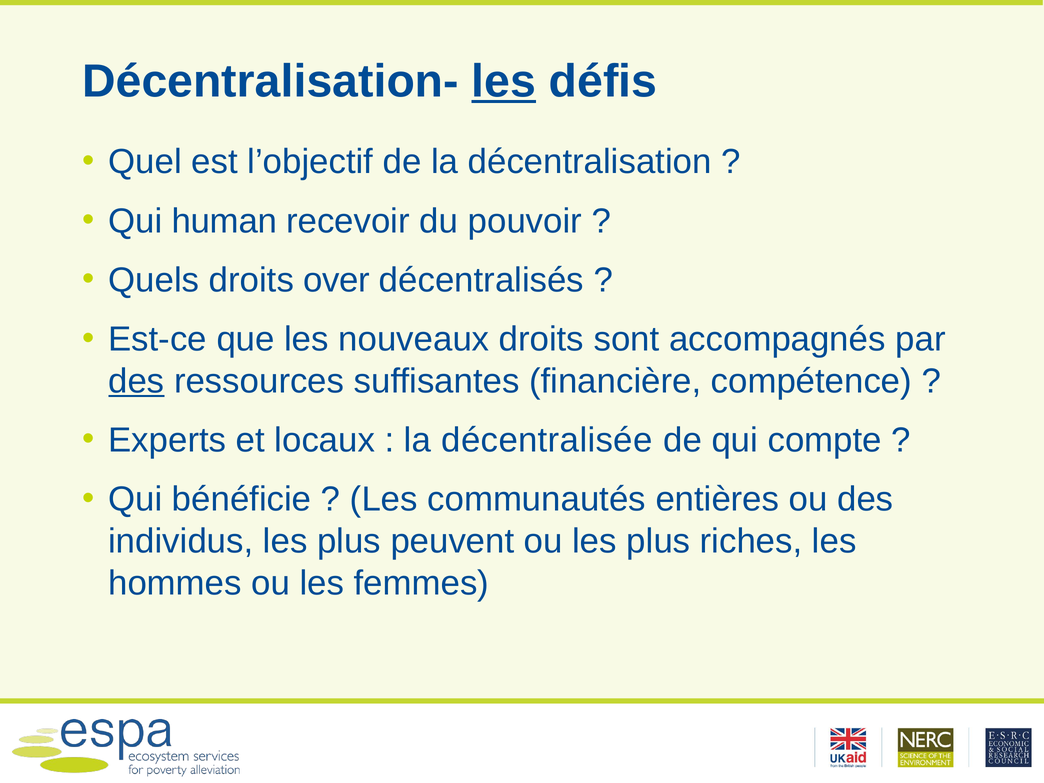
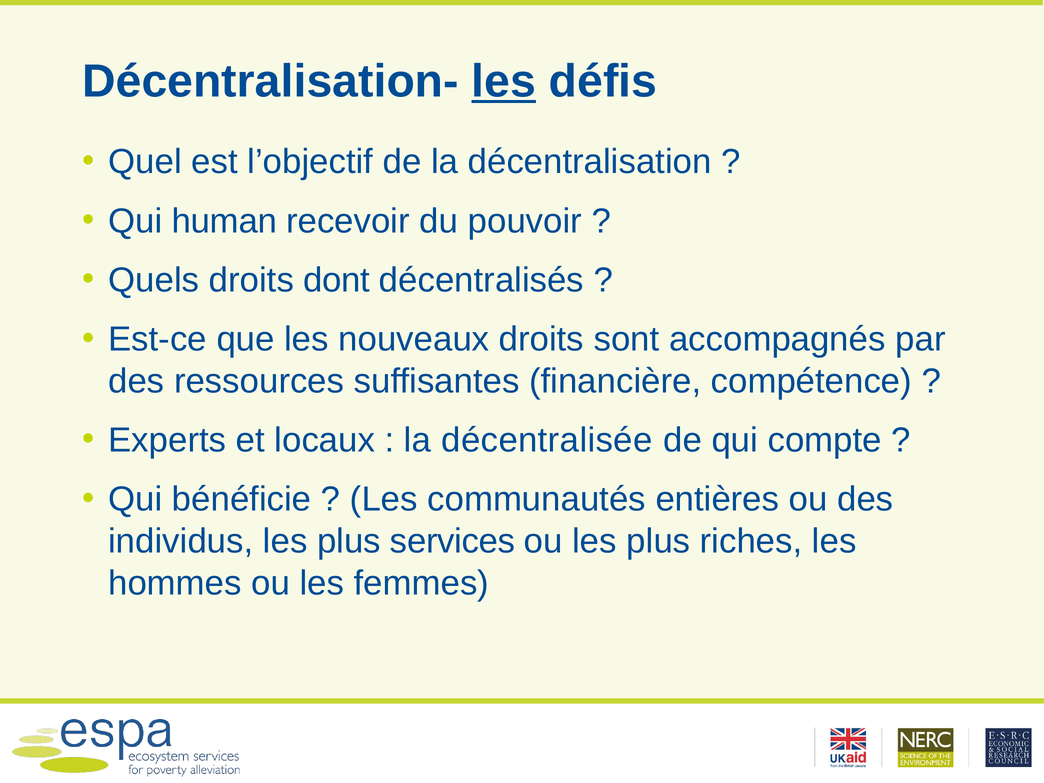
over: over -> dont
des at (136, 381) underline: present -> none
peuvent: peuvent -> services
